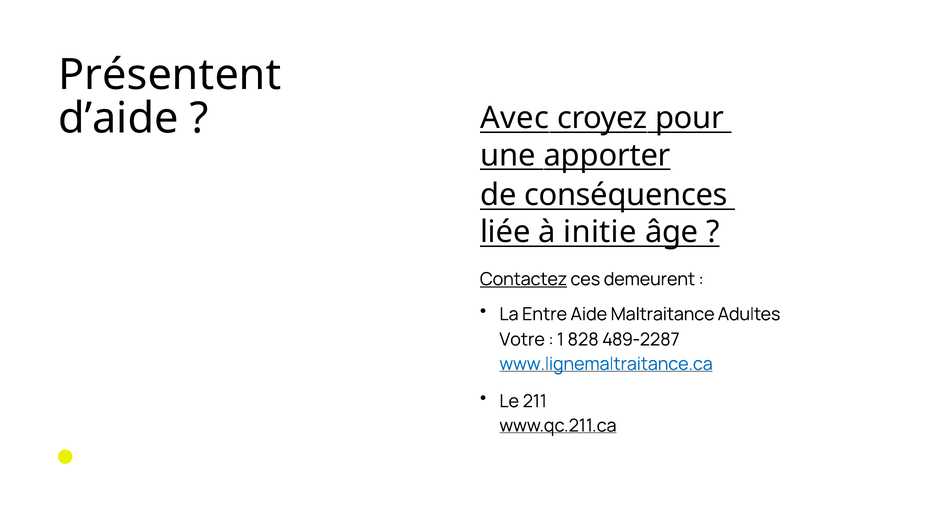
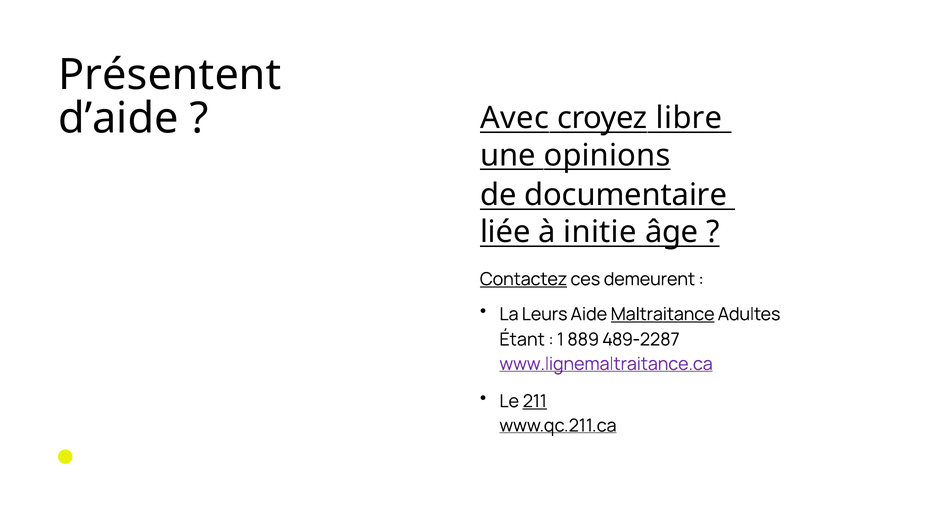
pour: pour -> libre
apporter: apporter -> opinions
conséquences: conséquences -> documentaire
Entre: Entre -> Leurs
Maltraitance underline: none -> present
Votre: Votre -> Étant
828: 828 -> 889
www.lignemaltraitance.ca colour: blue -> purple
211 underline: none -> present
